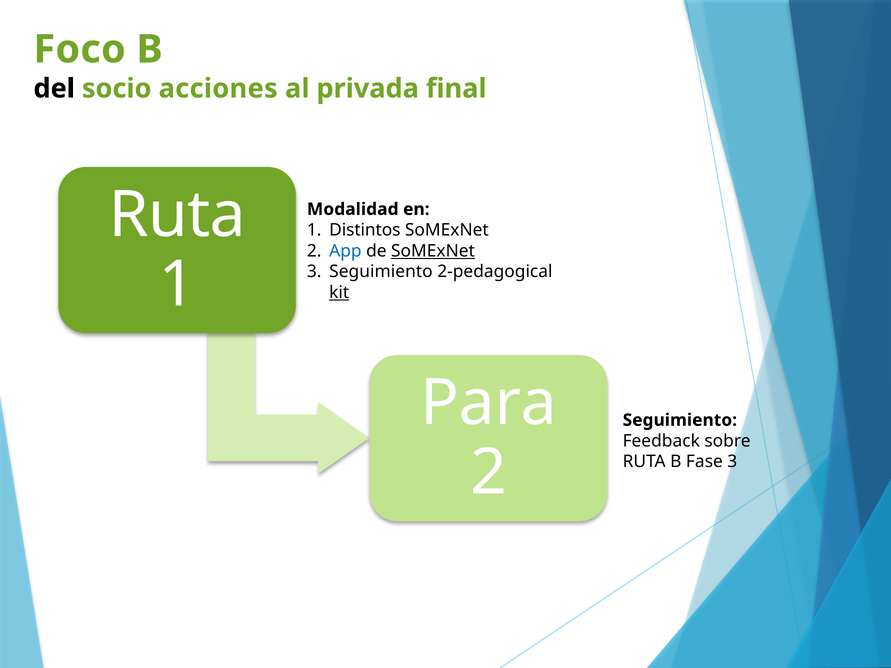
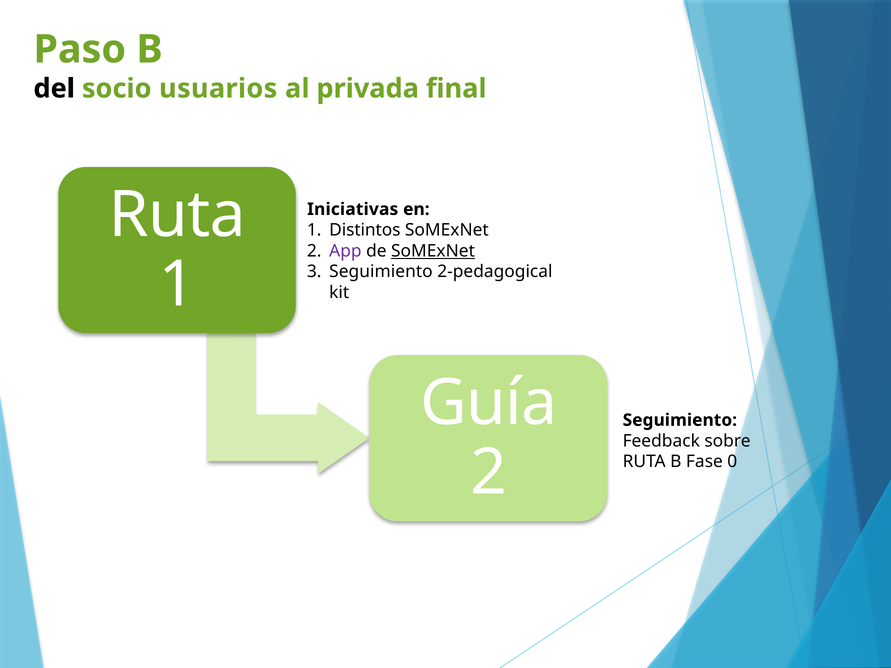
Foco: Foco -> Paso
acciones: acciones -> usuarios
Modalidad: Modalidad -> Iniciativas
App colour: blue -> purple
kit underline: present -> none
Para: Para -> Guía
Fase 3: 3 -> 0
